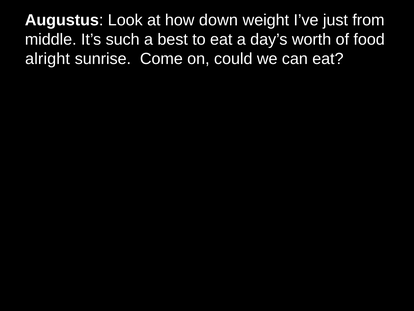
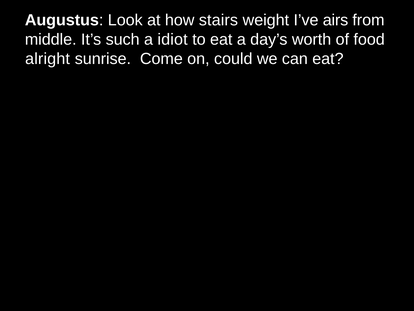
down: down -> stairs
just: just -> airs
best: best -> idiot
